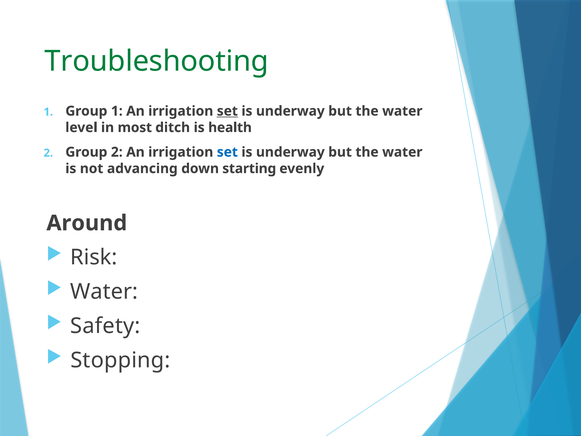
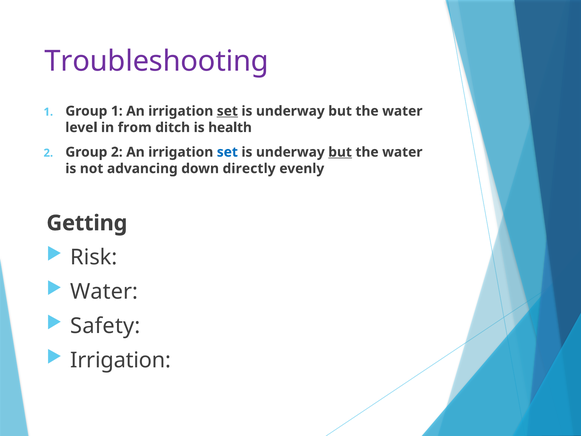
Troubleshooting colour: green -> purple
most: most -> from
but at (340, 152) underline: none -> present
starting: starting -> directly
Around: Around -> Getting
Stopping at (120, 360): Stopping -> Irrigation
